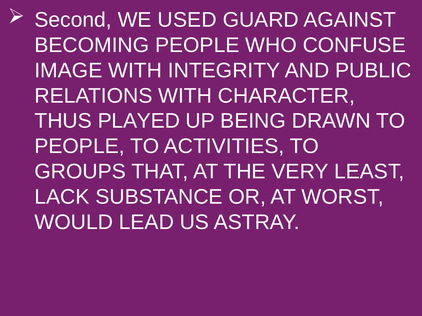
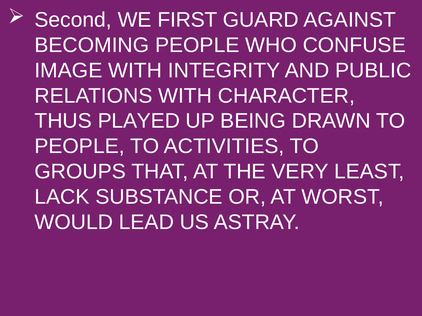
USED: USED -> FIRST
